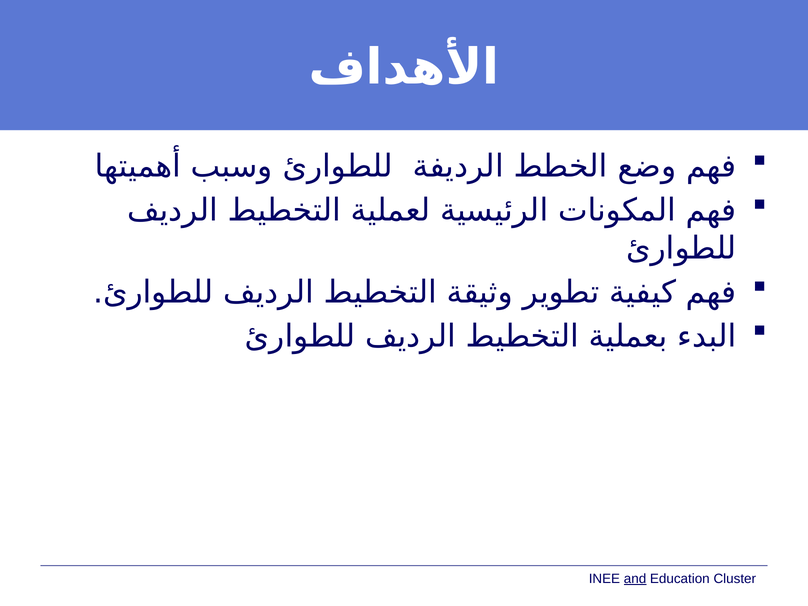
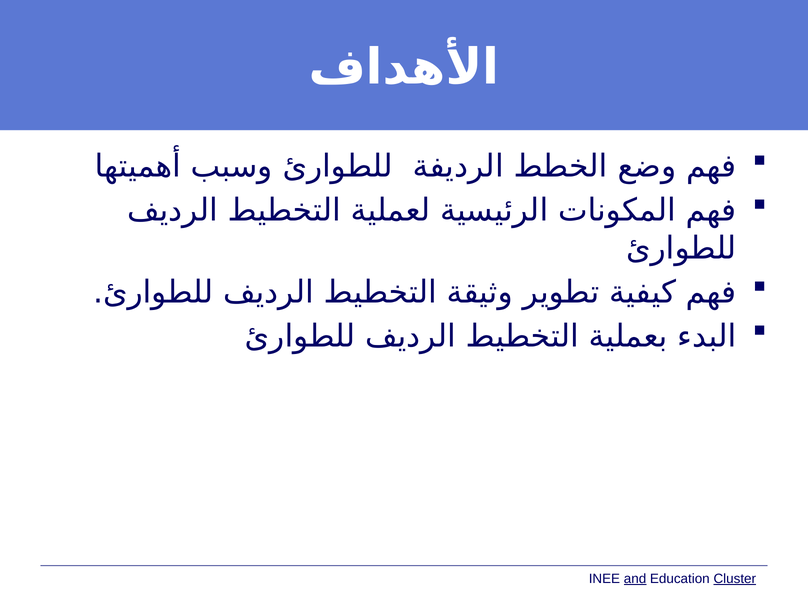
Cluster underline: none -> present
